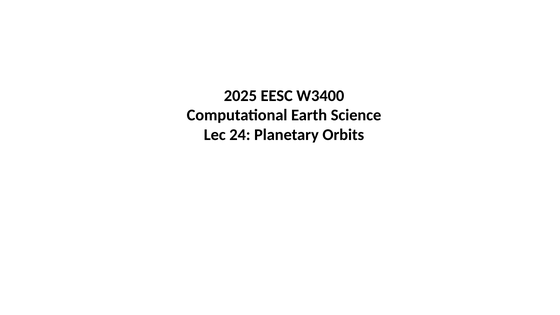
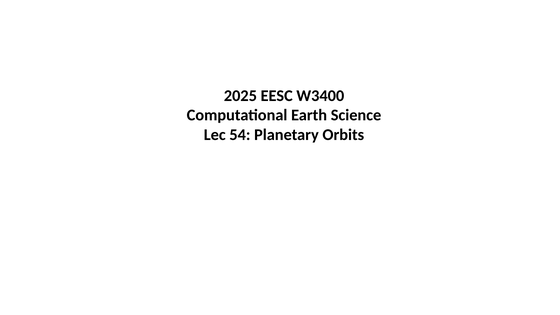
24: 24 -> 54
